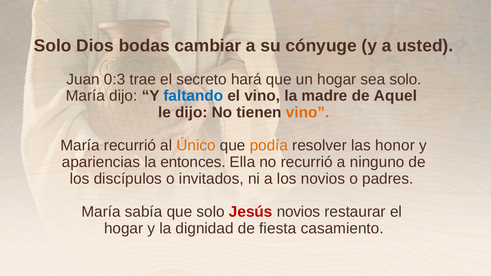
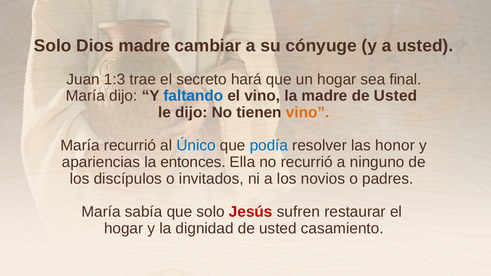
Dios bodas: bodas -> madre
0:3: 0:3 -> 1:3
sea solo: solo -> final
madre de Aquel: Aquel -> Usted
Único colour: orange -> blue
podía colour: orange -> blue
Jesús novios: novios -> sufren
dignidad de fiesta: fiesta -> usted
